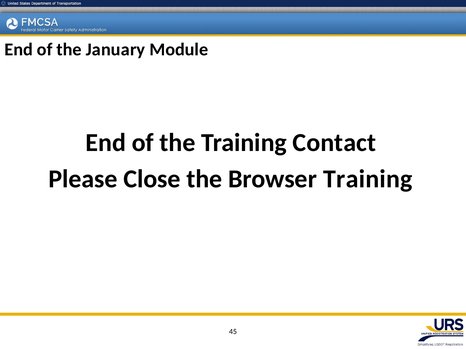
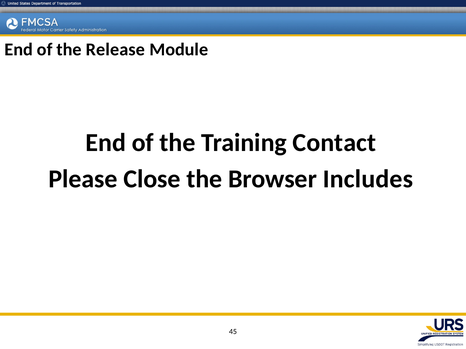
January: January -> Release
Browser Training: Training -> Includes
